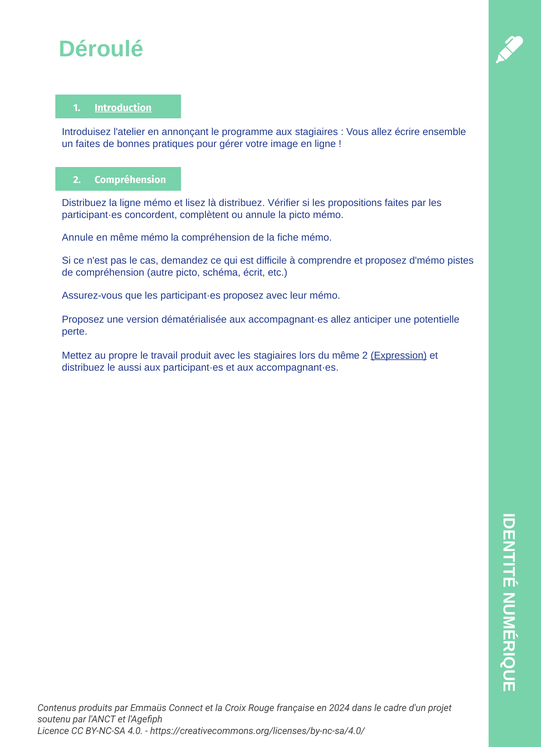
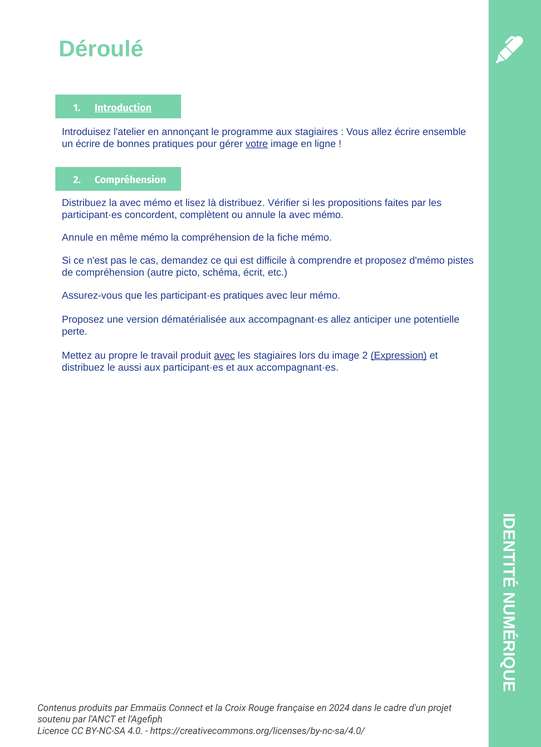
un faites: faites -> écrire
votre underline: none -> present
Distribuez la ligne: ligne -> avec
annule la picto: picto -> avec
participant·es proposez: proposez -> pratiques
avec at (224, 355) underline: none -> present
du même: même -> image
